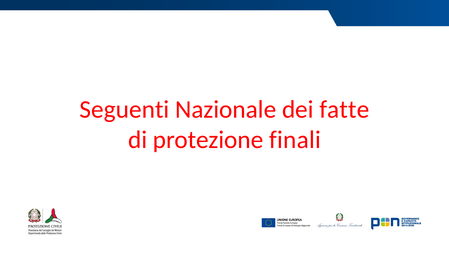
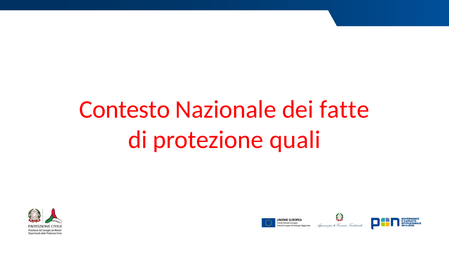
Seguenti: Seguenti -> Contesto
finali: finali -> quali
